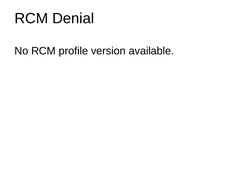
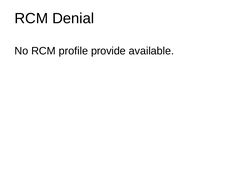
version: version -> provide
